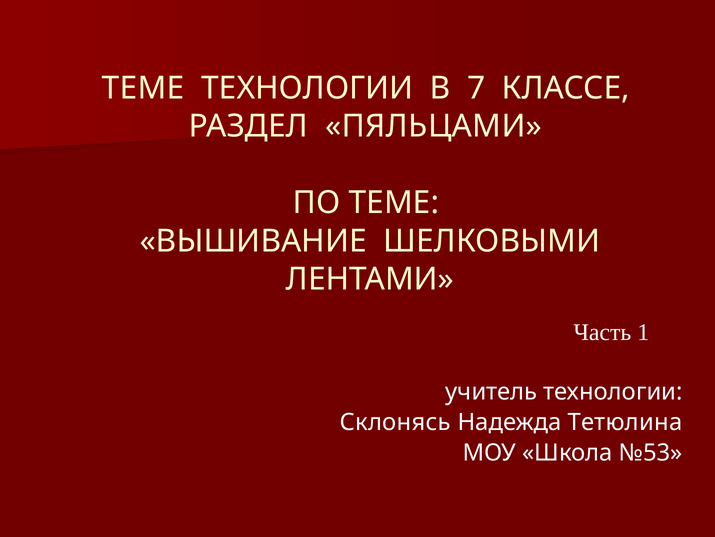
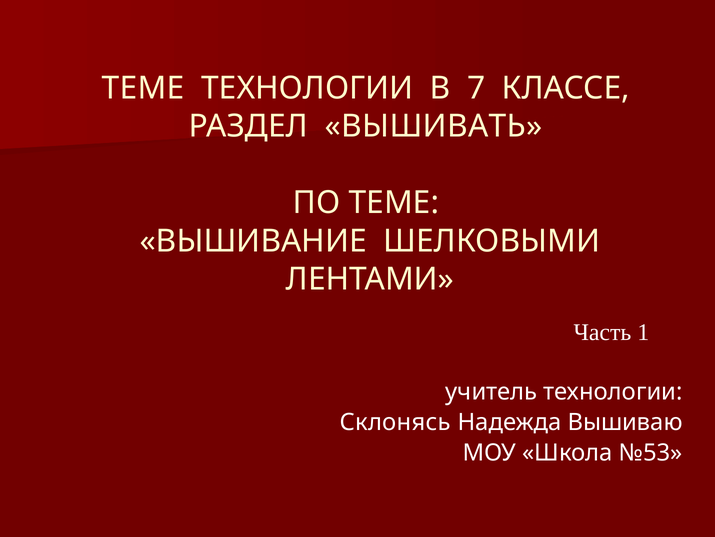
ПЯЛЬЦАМИ: ПЯЛЬЦАМИ -> ВЫШИВАТЬ
Тетюлина: Тетюлина -> Вышиваю
